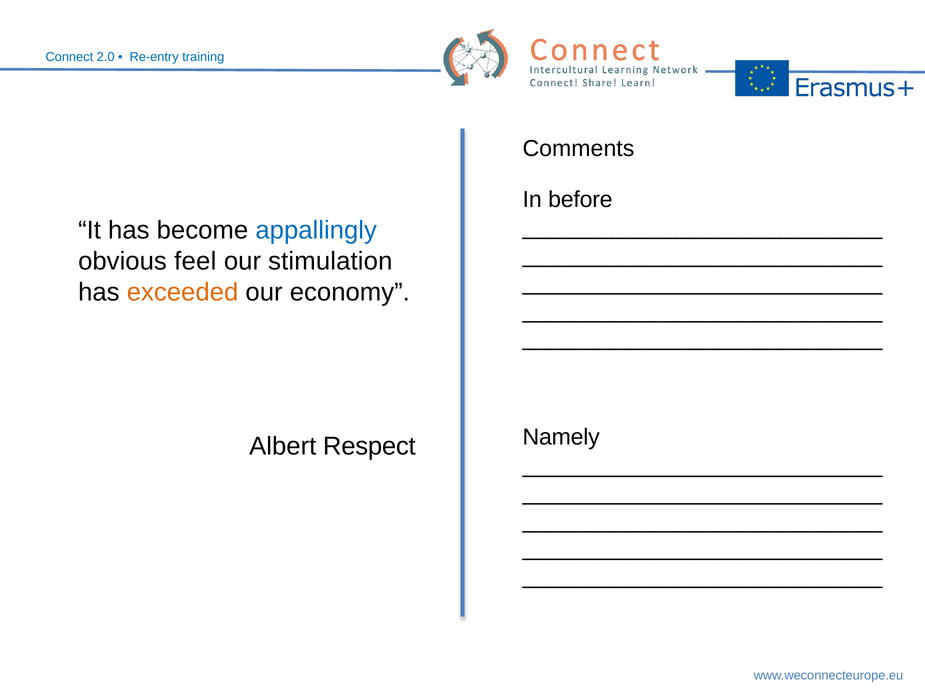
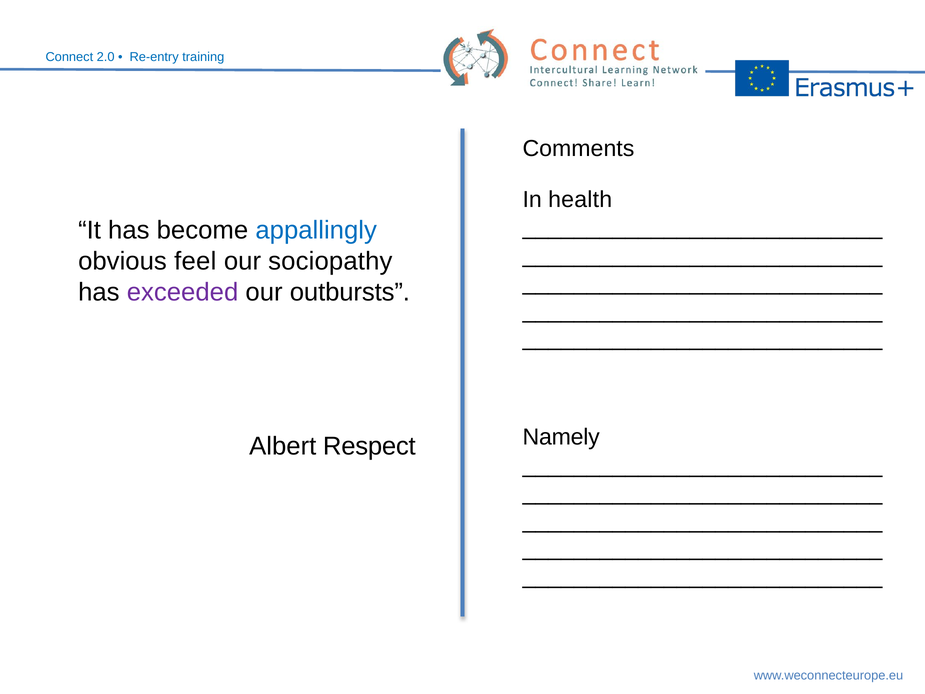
before: before -> health
stimulation: stimulation -> sociopathy
exceeded colour: orange -> purple
economy: economy -> outbursts
